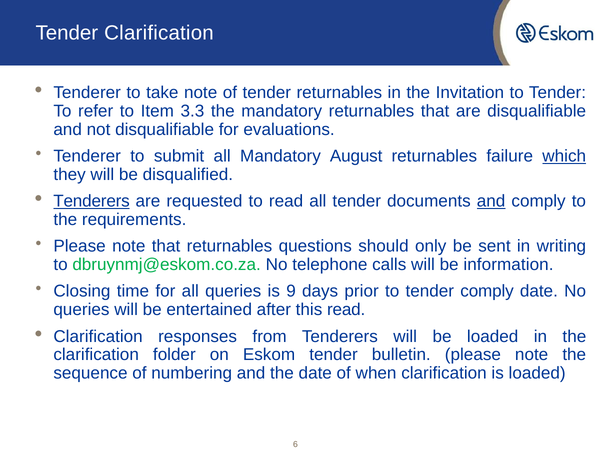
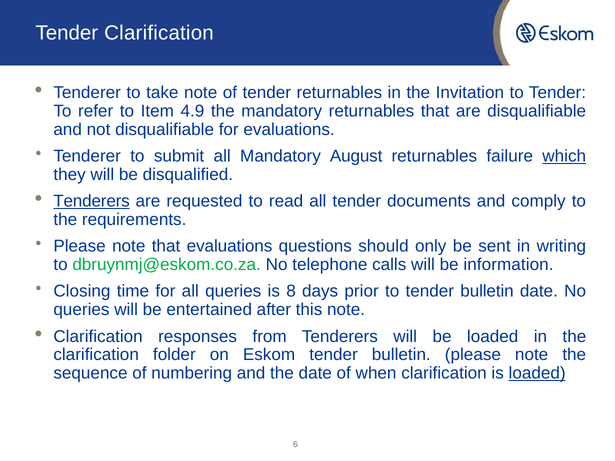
3.3: 3.3 -> 4.9
and at (491, 201) underline: present -> none
that returnables: returnables -> evaluations
9: 9 -> 8
to tender comply: comply -> bulletin
this read: read -> note
loaded at (537, 373) underline: none -> present
